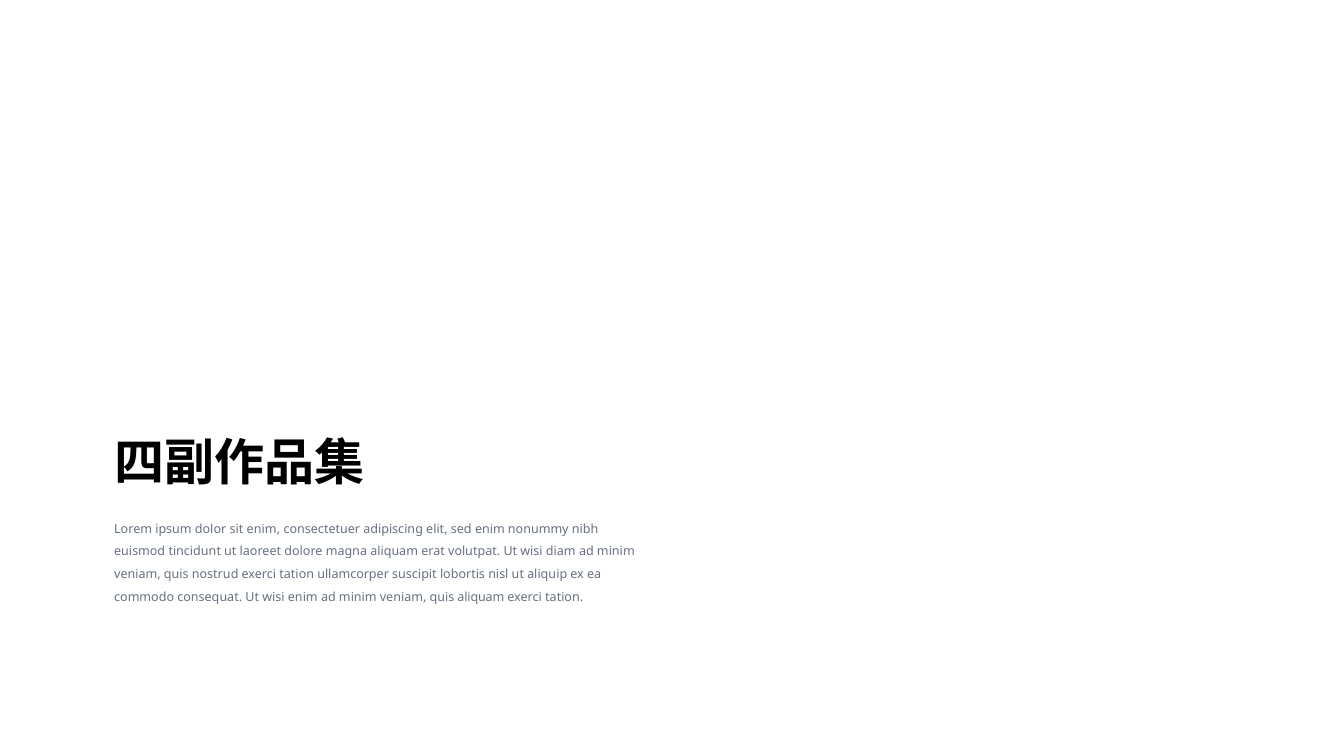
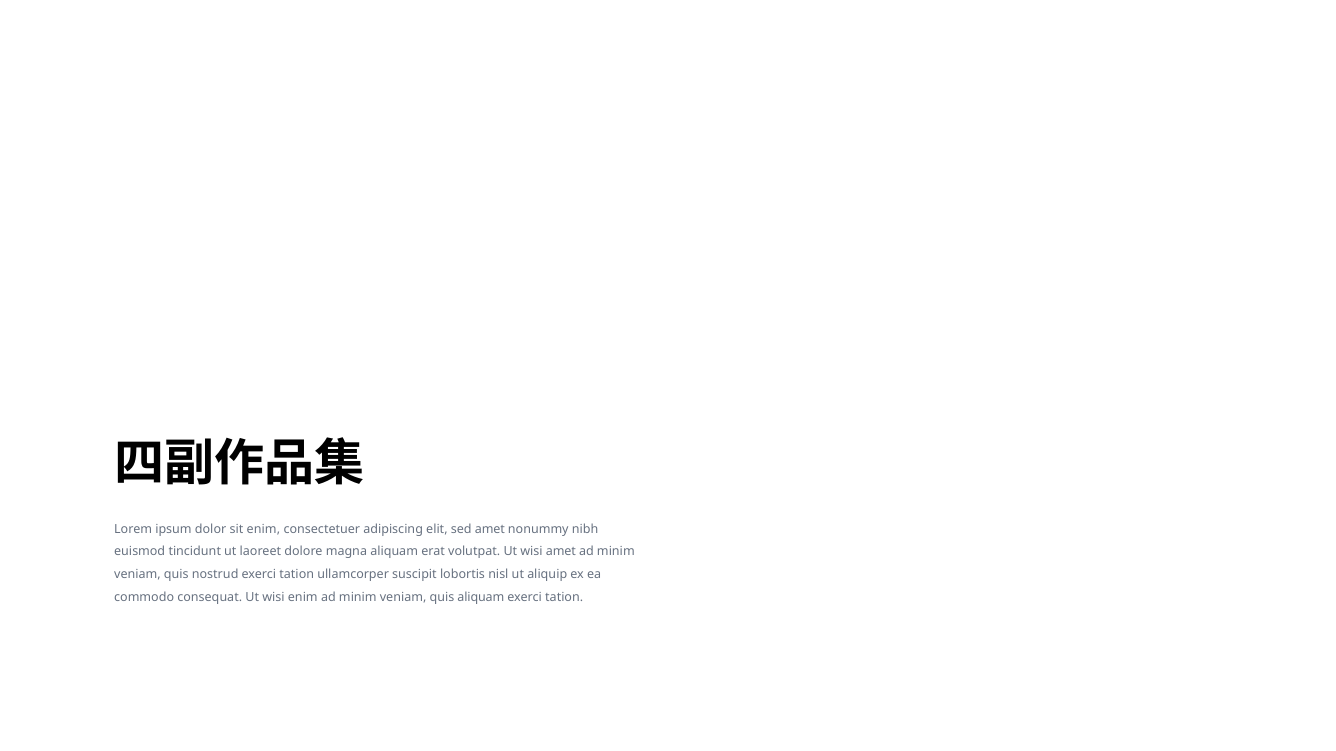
sed enim: enim -> amet
wisi diam: diam -> amet
